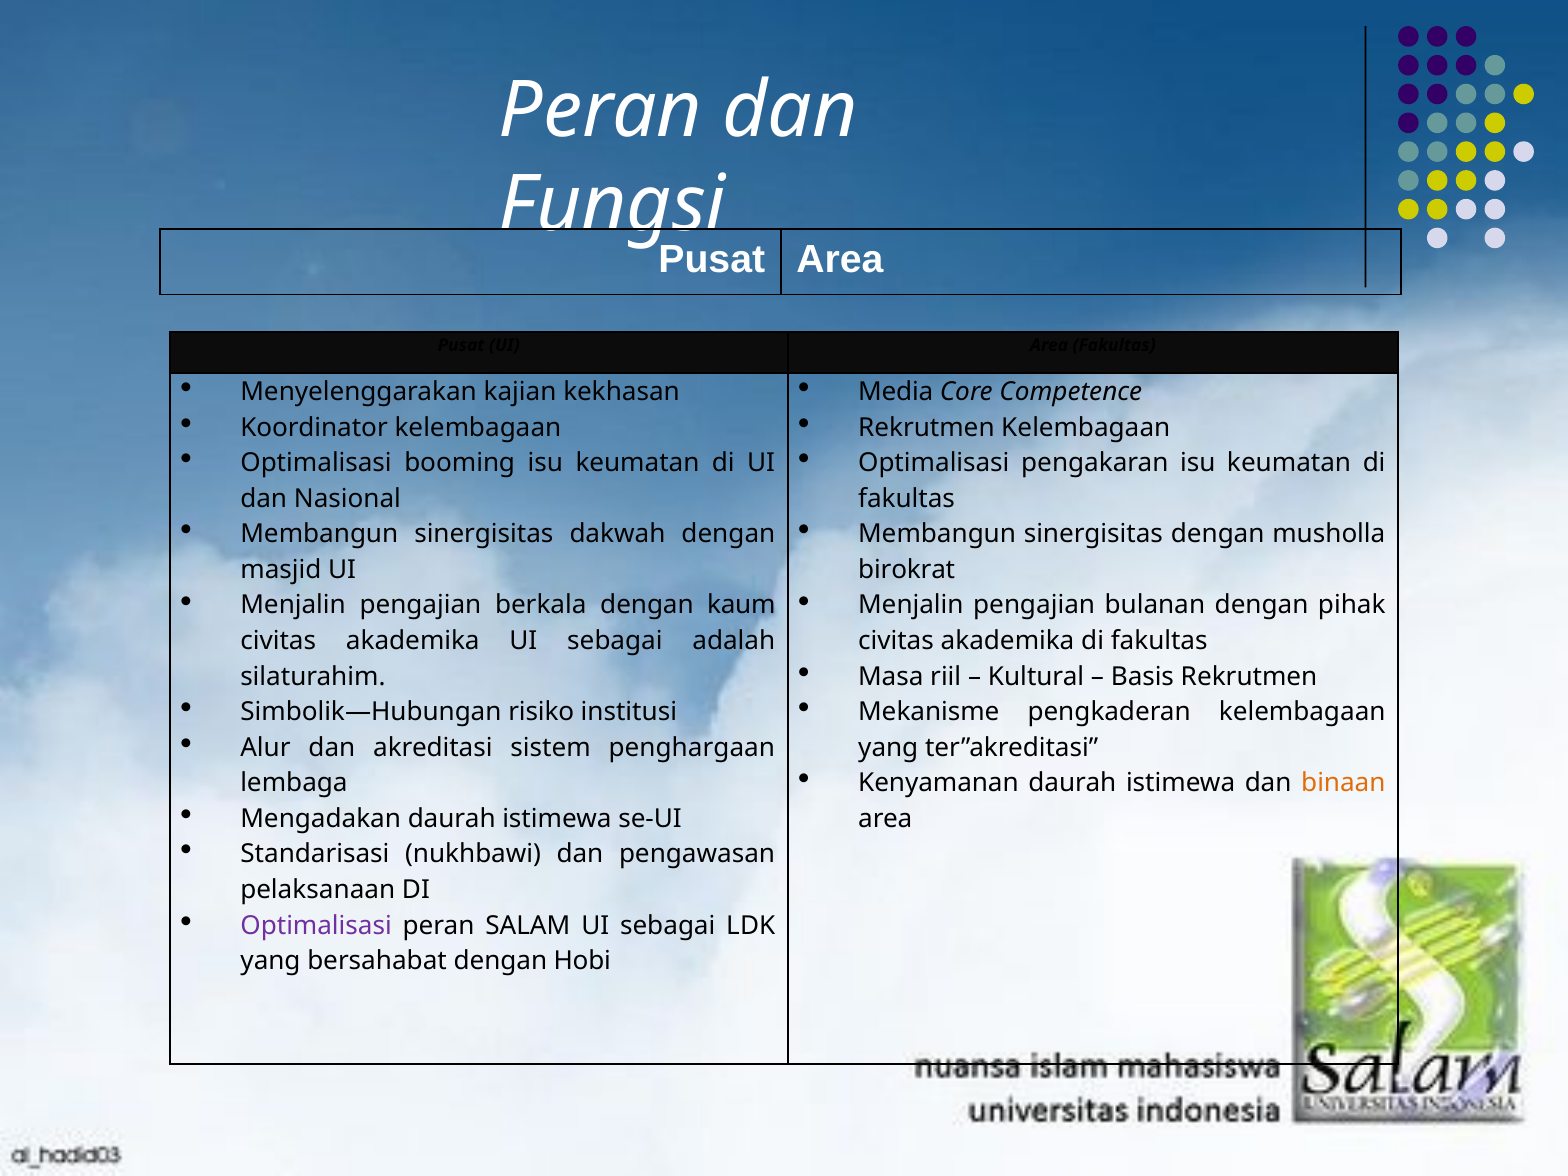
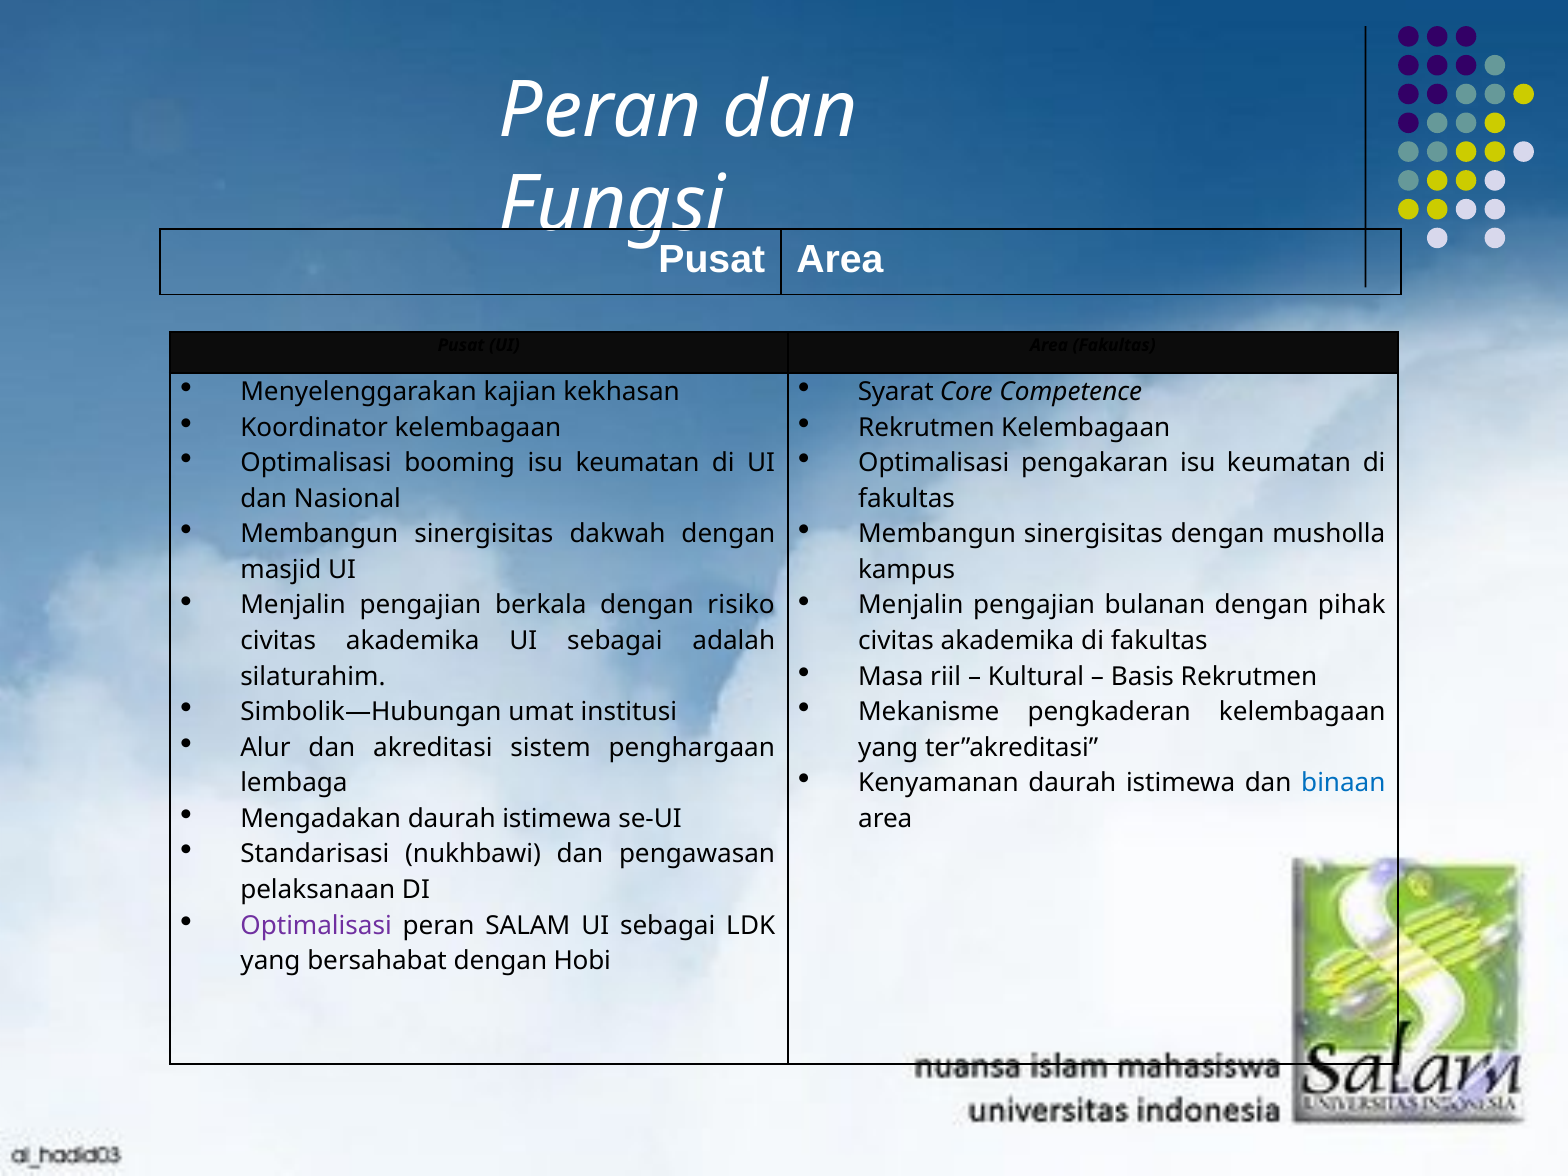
Media: Media -> Syarat
birokrat: birokrat -> kampus
kaum: kaum -> risiko
risiko: risiko -> umat
binaan colour: orange -> blue
